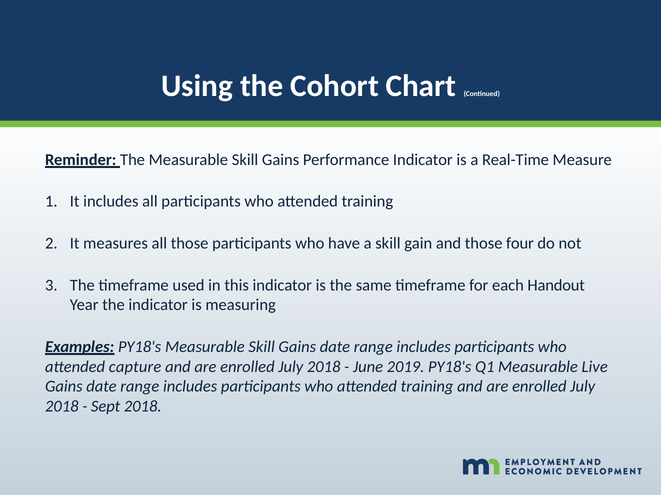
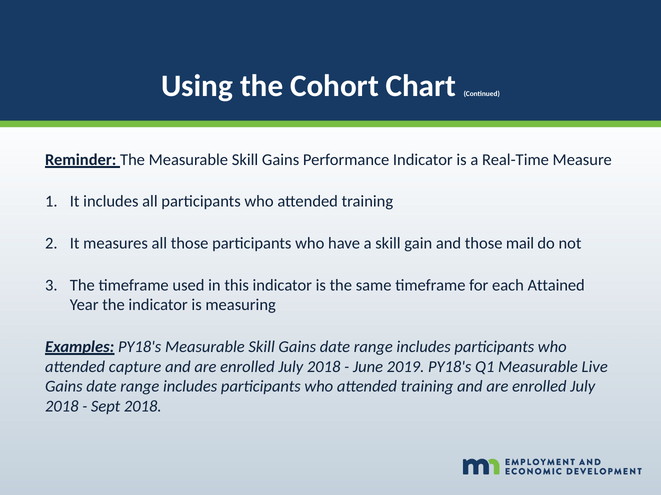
four: four -> mail
Handout: Handout -> Attained
